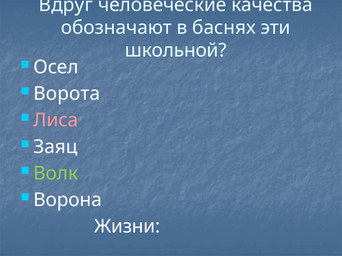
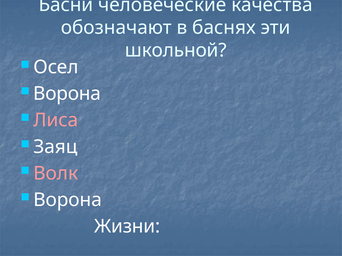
Вдруг: Вдруг -> Басни
Ворота at (67, 94): Ворота -> Ворона
Волк colour: light green -> pink
